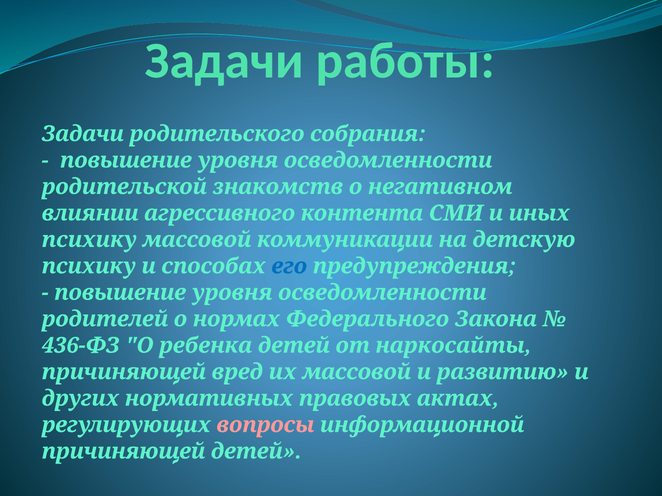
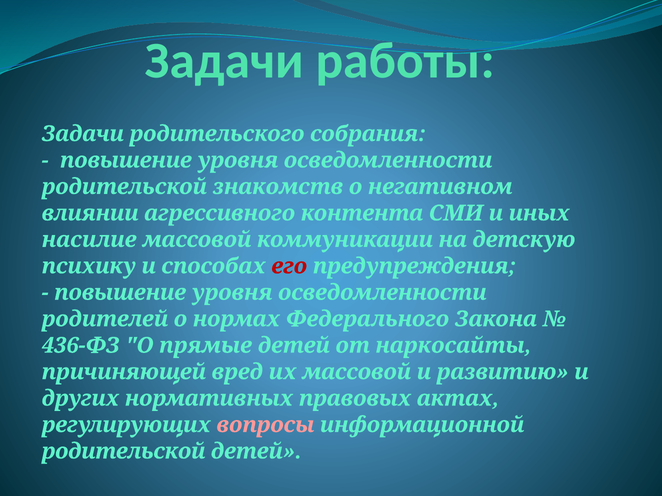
психику at (89, 240): психику -> насилие
его colour: blue -> red
ребенка: ребенка -> прямые
причиняющей at (123, 452): причиняющей -> родительской
